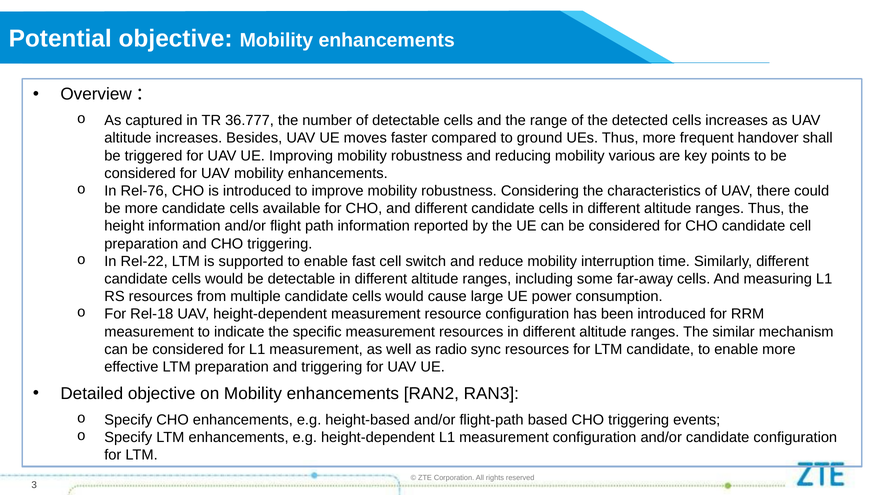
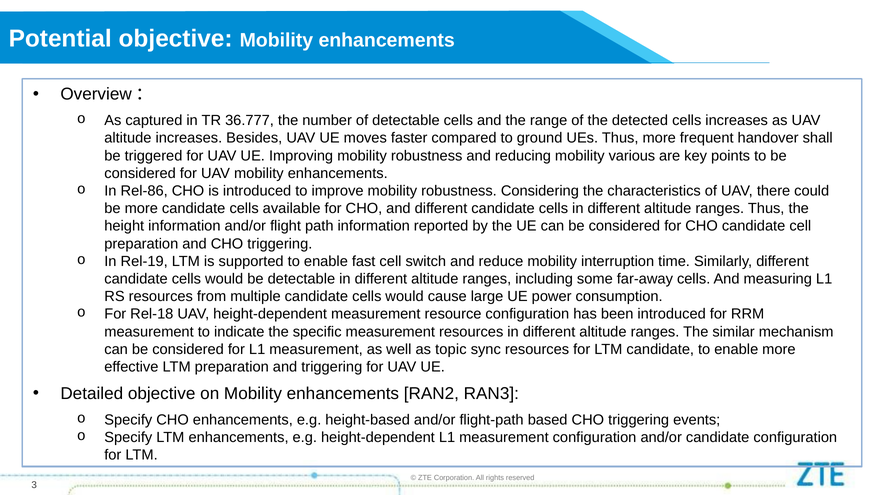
Rel-76: Rel-76 -> Rel-86
Rel-22: Rel-22 -> Rel-19
radio: radio -> topic
